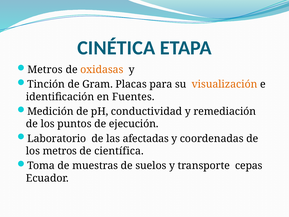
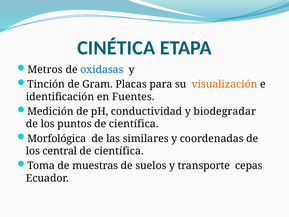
oxidasas colour: orange -> blue
remediación: remediación -> biodegradar
puntos de ejecución: ejecución -> científica
Laboratorio: Laboratorio -> Morfológica
afectadas: afectadas -> similares
los metros: metros -> central
